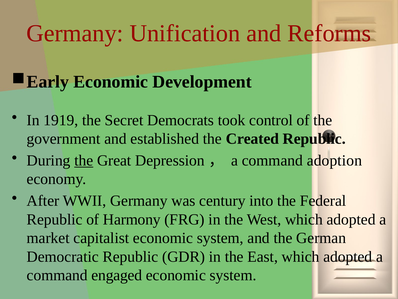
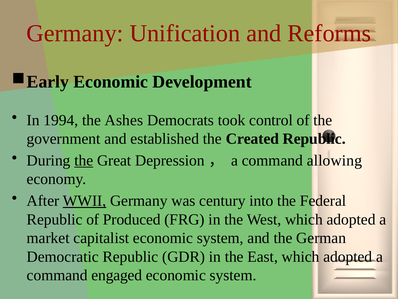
1919: 1919 -> 1994
Secret: Secret -> Ashes
adoption: adoption -> allowing
WWII underline: none -> present
Harmony: Harmony -> Produced
